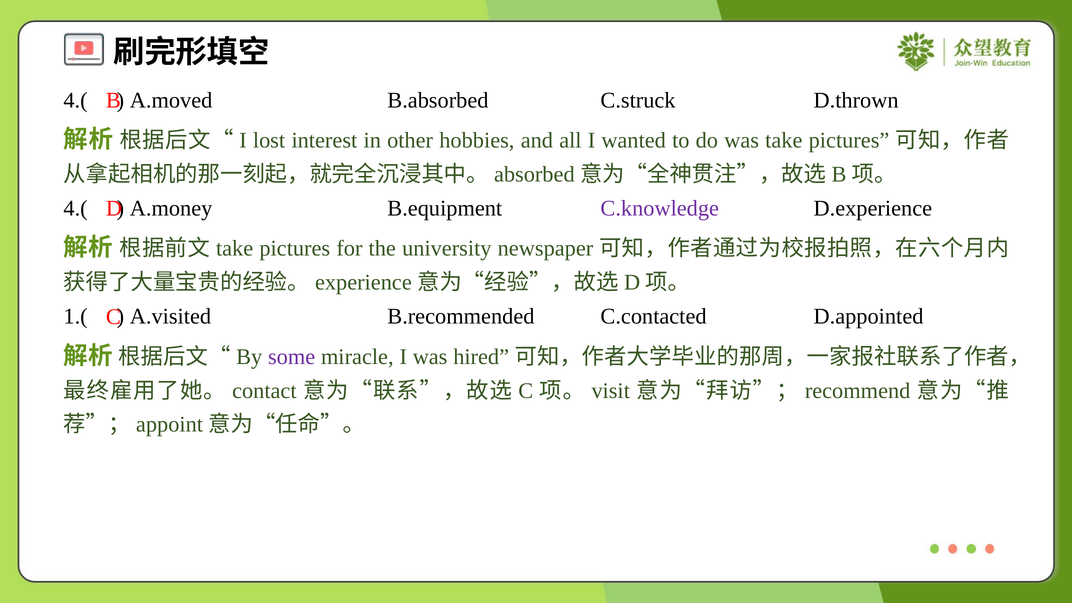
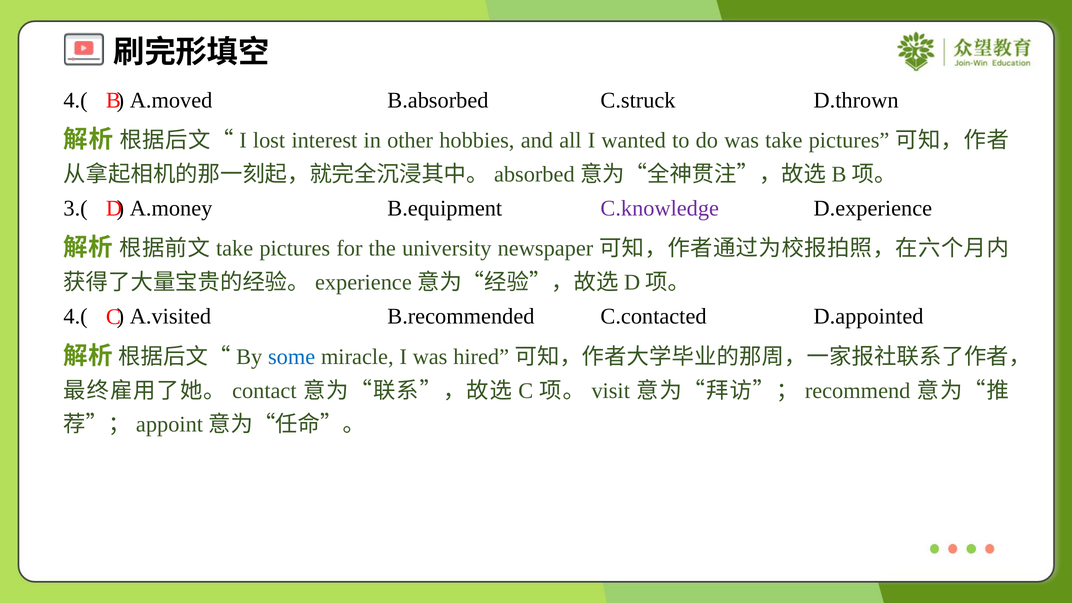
4.( at (76, 208): 4.( -> 3.(
1.( at (76, 317): 1.( -> 4.(
some colour: purple -> blue
